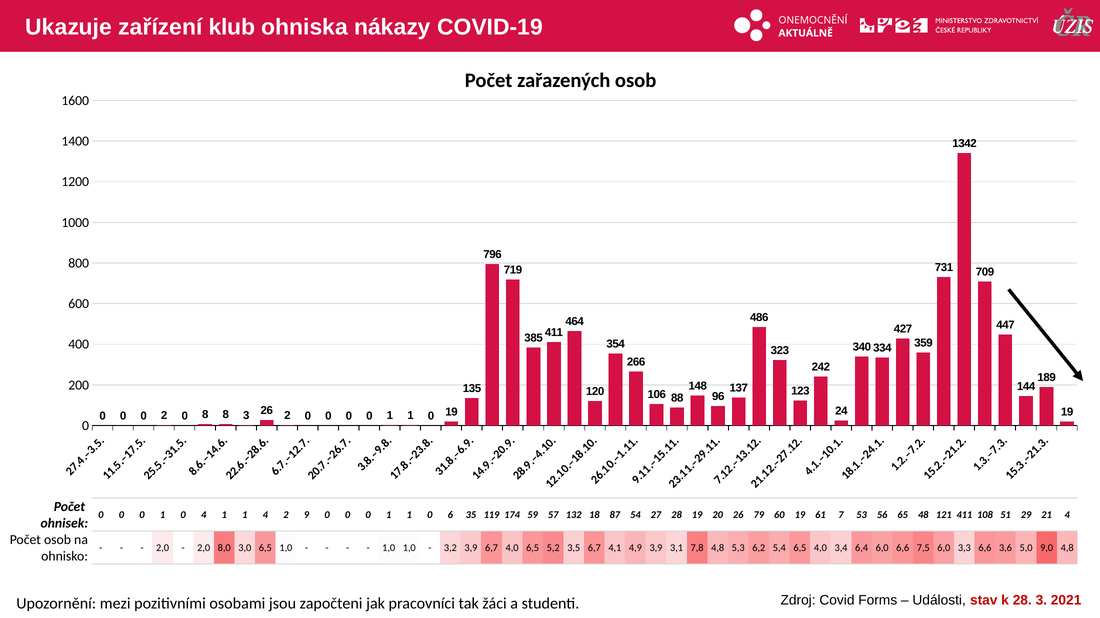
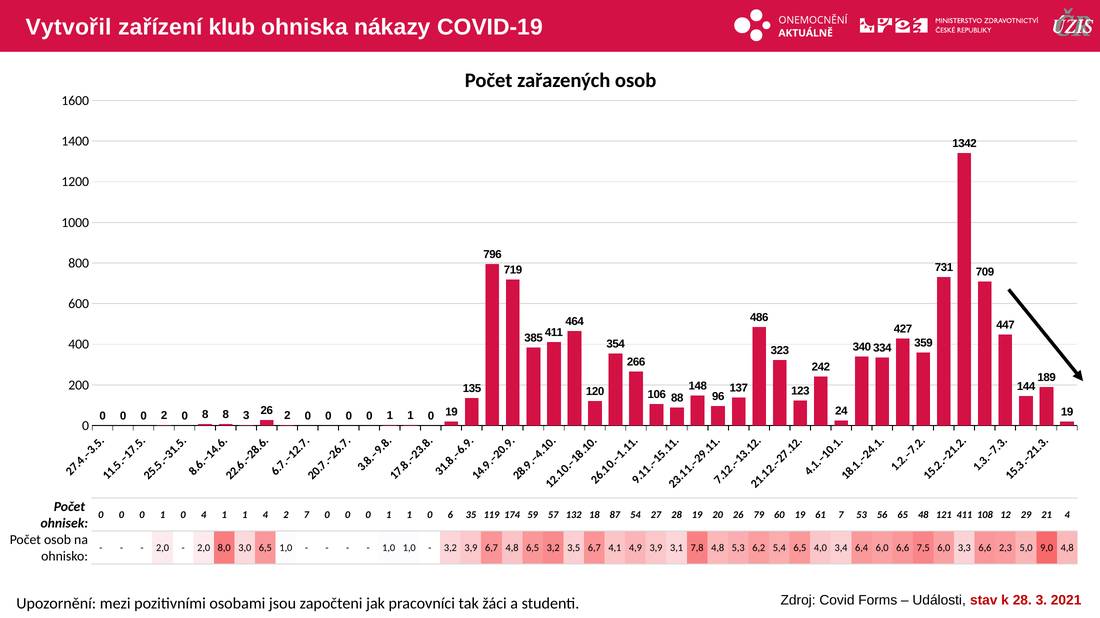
Ukazuje: Ukazuje -> Vytvořil
4 2 9: 9 -> 7
51: 51 -> 12
6,7 4,0: 4,0 -> 4,8
6,5 5,2: 5,2 -> 3,2
3,6: 3,6 -> 2,3
